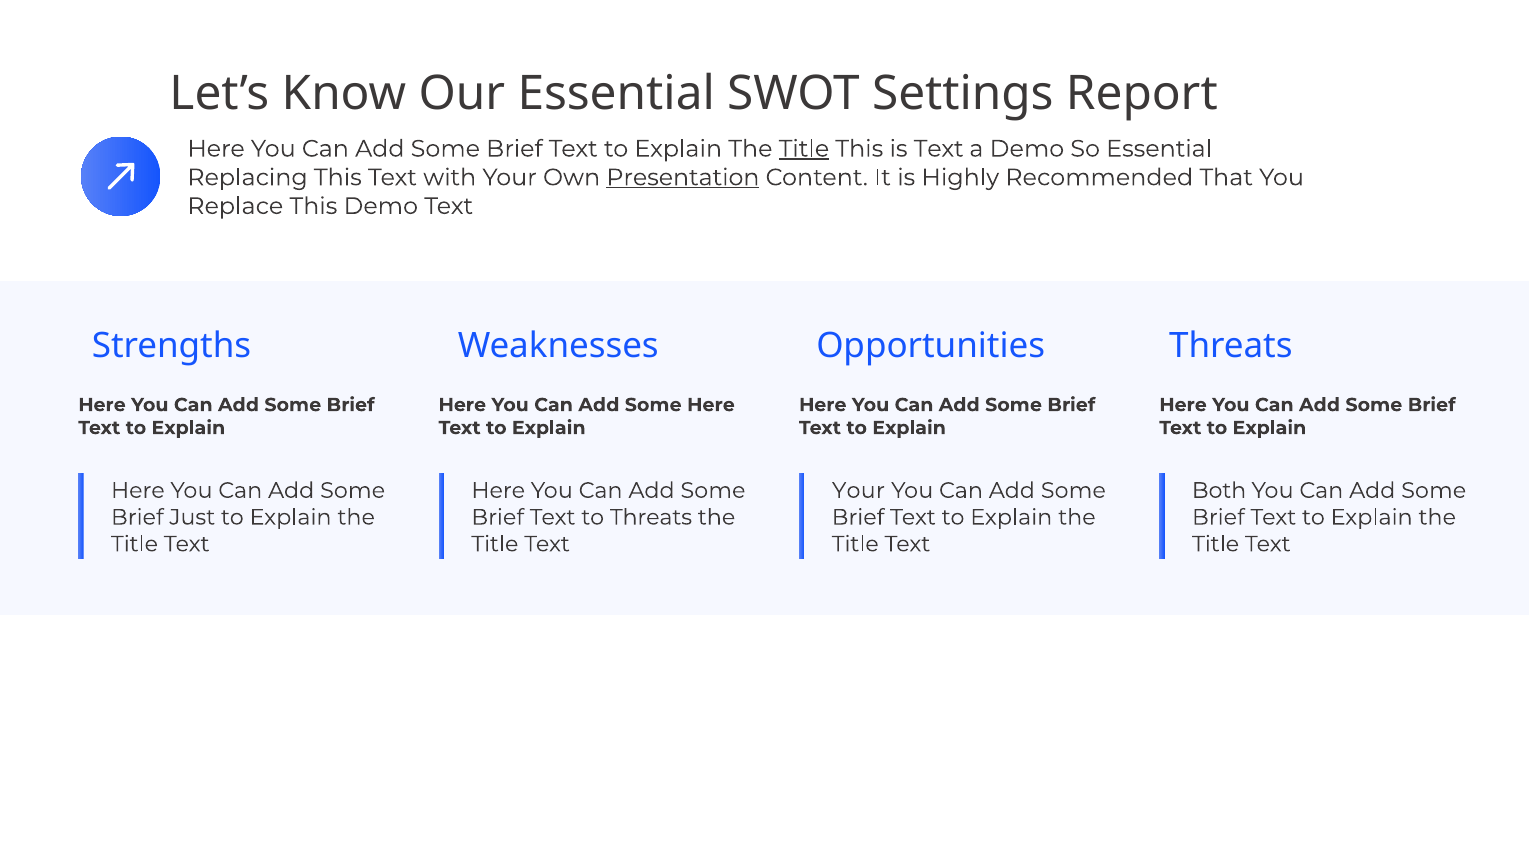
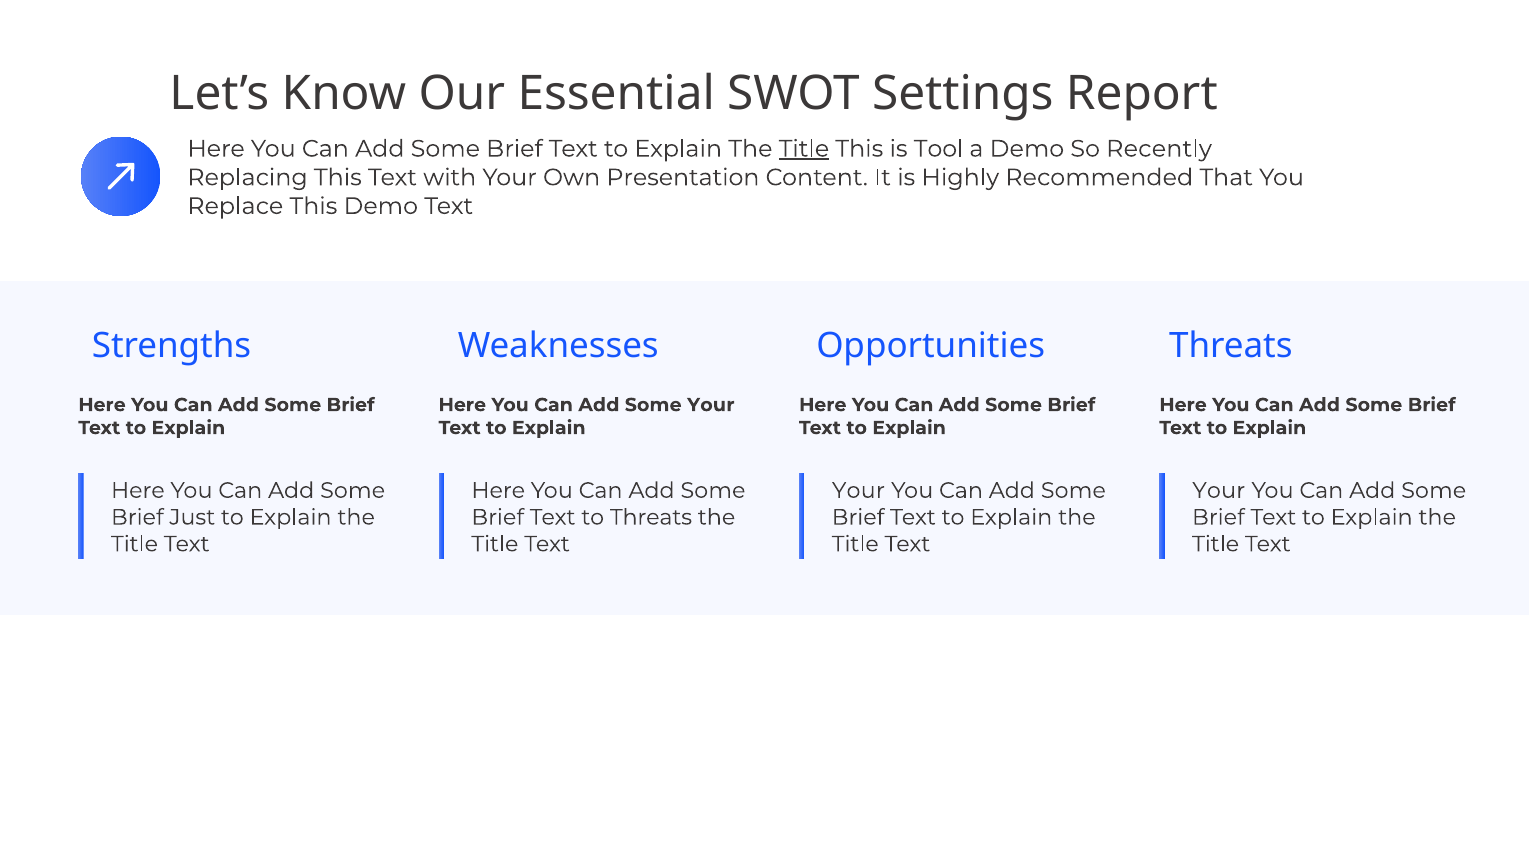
is Text: Text -> Tool
So Essential: Essential -> Recently
Presentation underline: present -> none
Some Here: Here -> Your
Both at (1219, 491): Both -> Your
